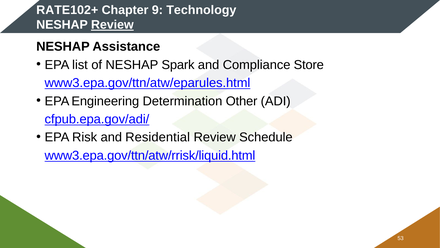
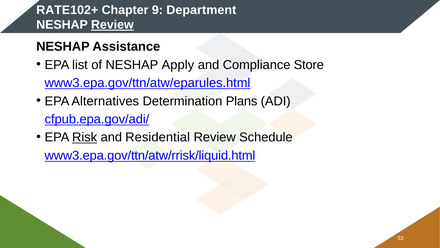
Technology: Technology -> Department
Spark: Spark -> Apply
Engineering: Engineering -> Alternatives
Other: Other -> Plans
Risk underline: none -> present
